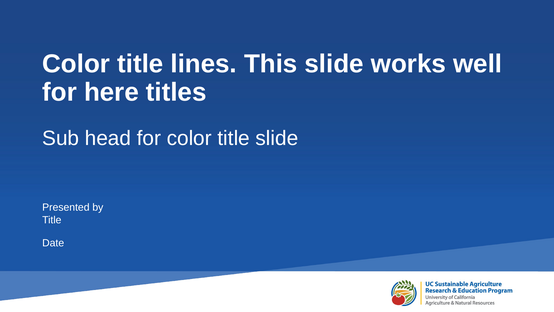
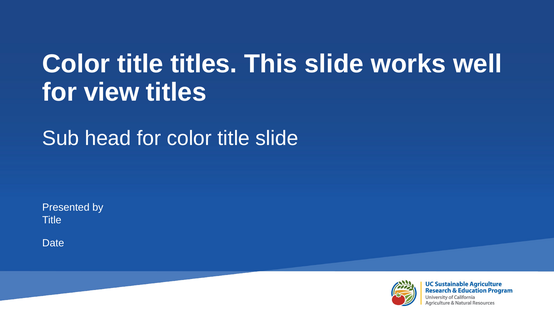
title lines: lines -> titles
here: here -> view
